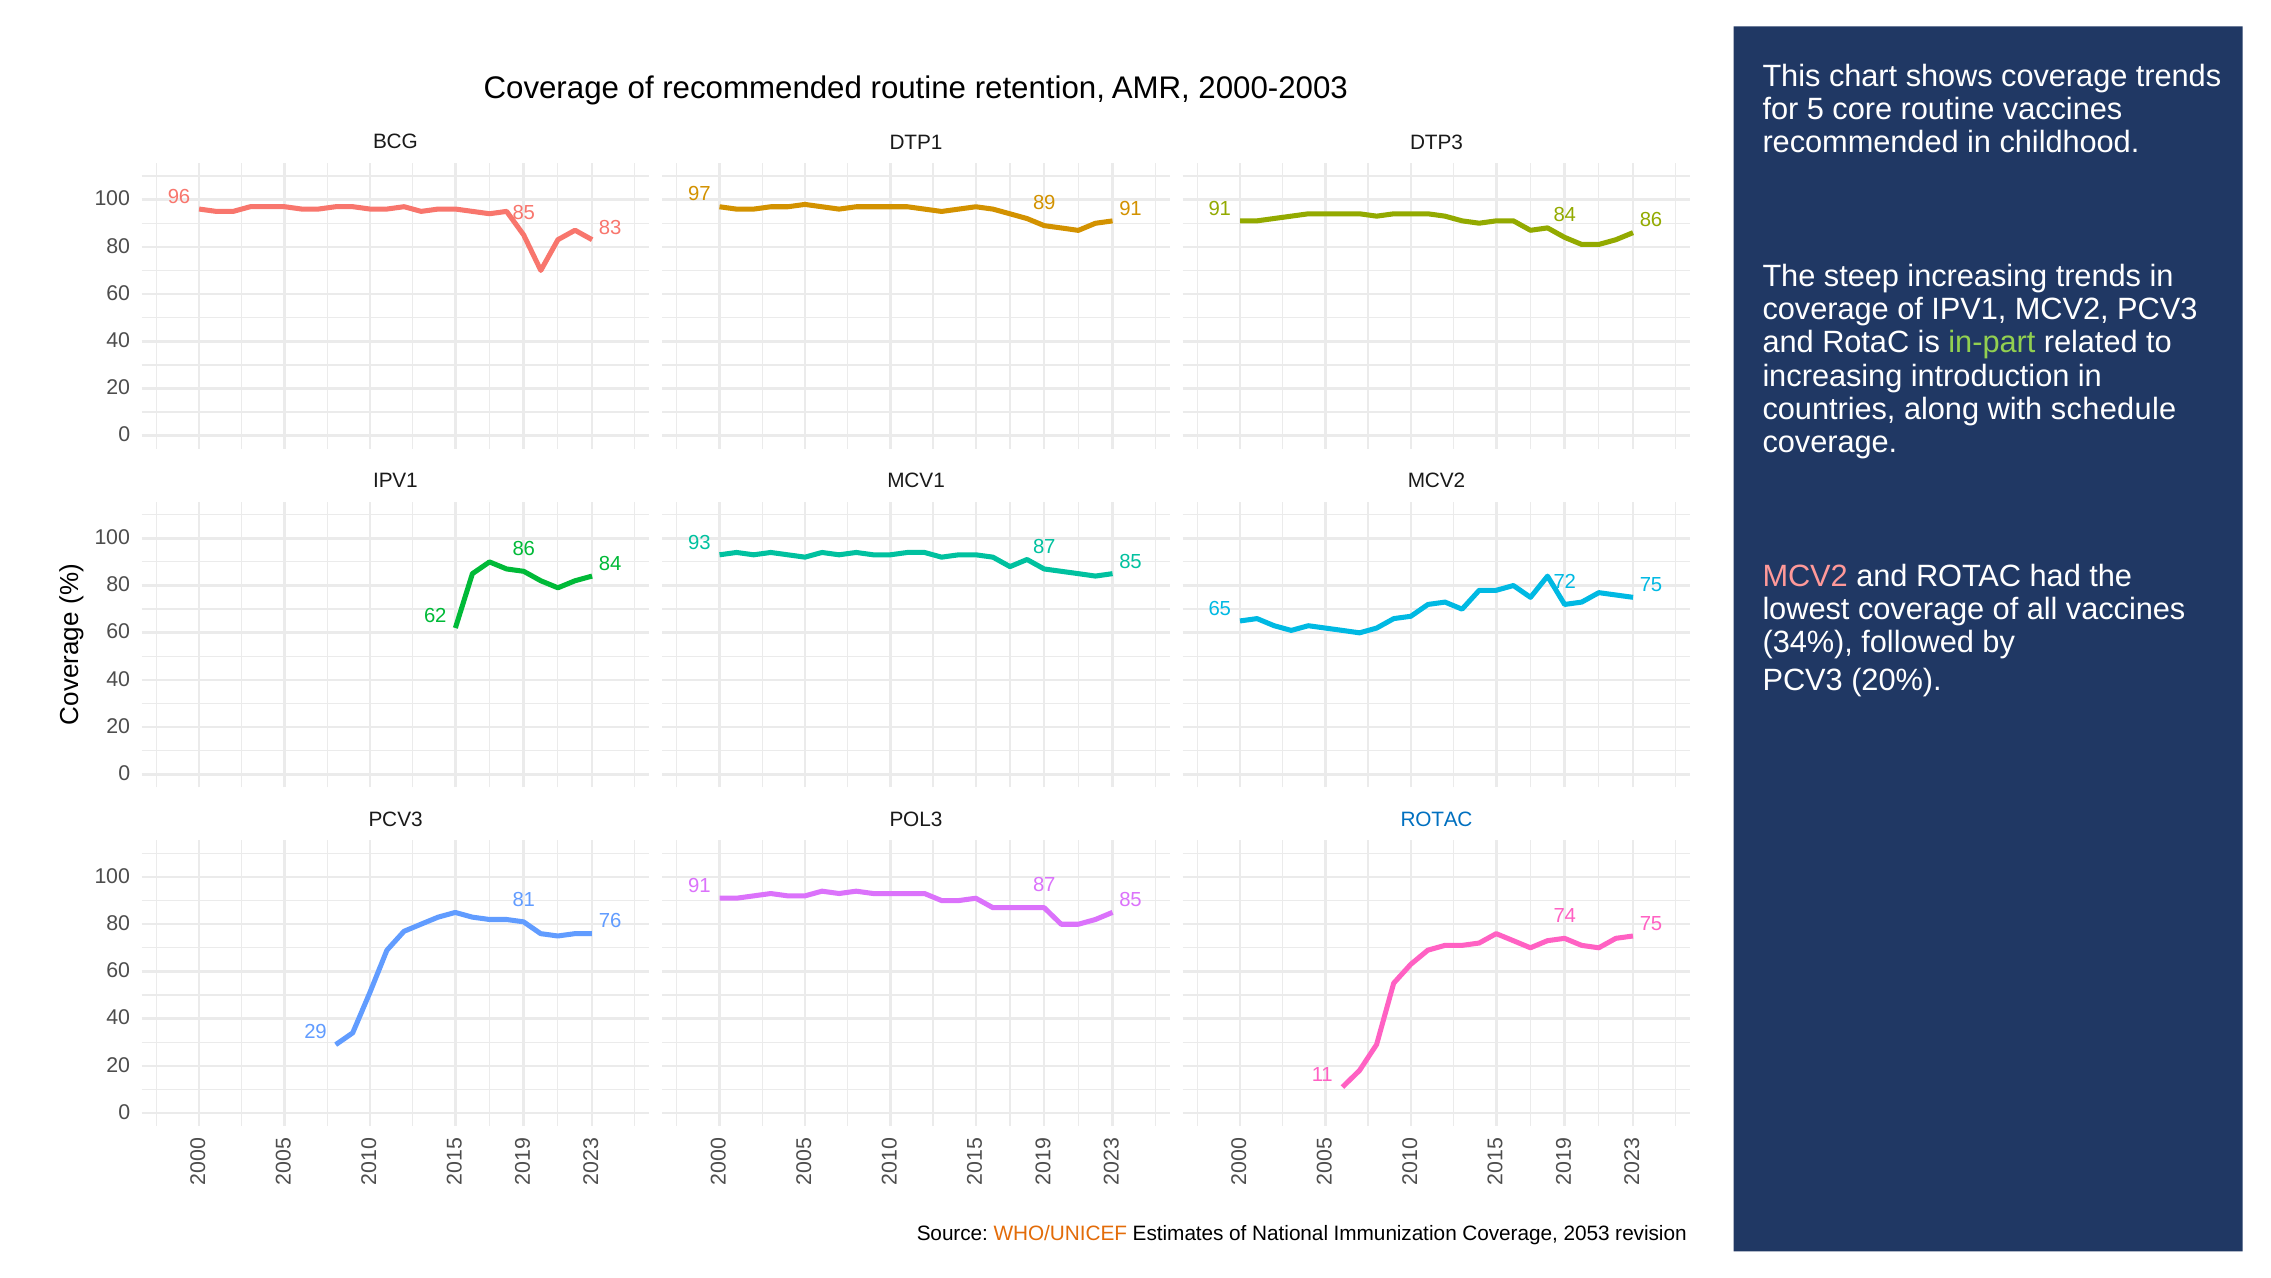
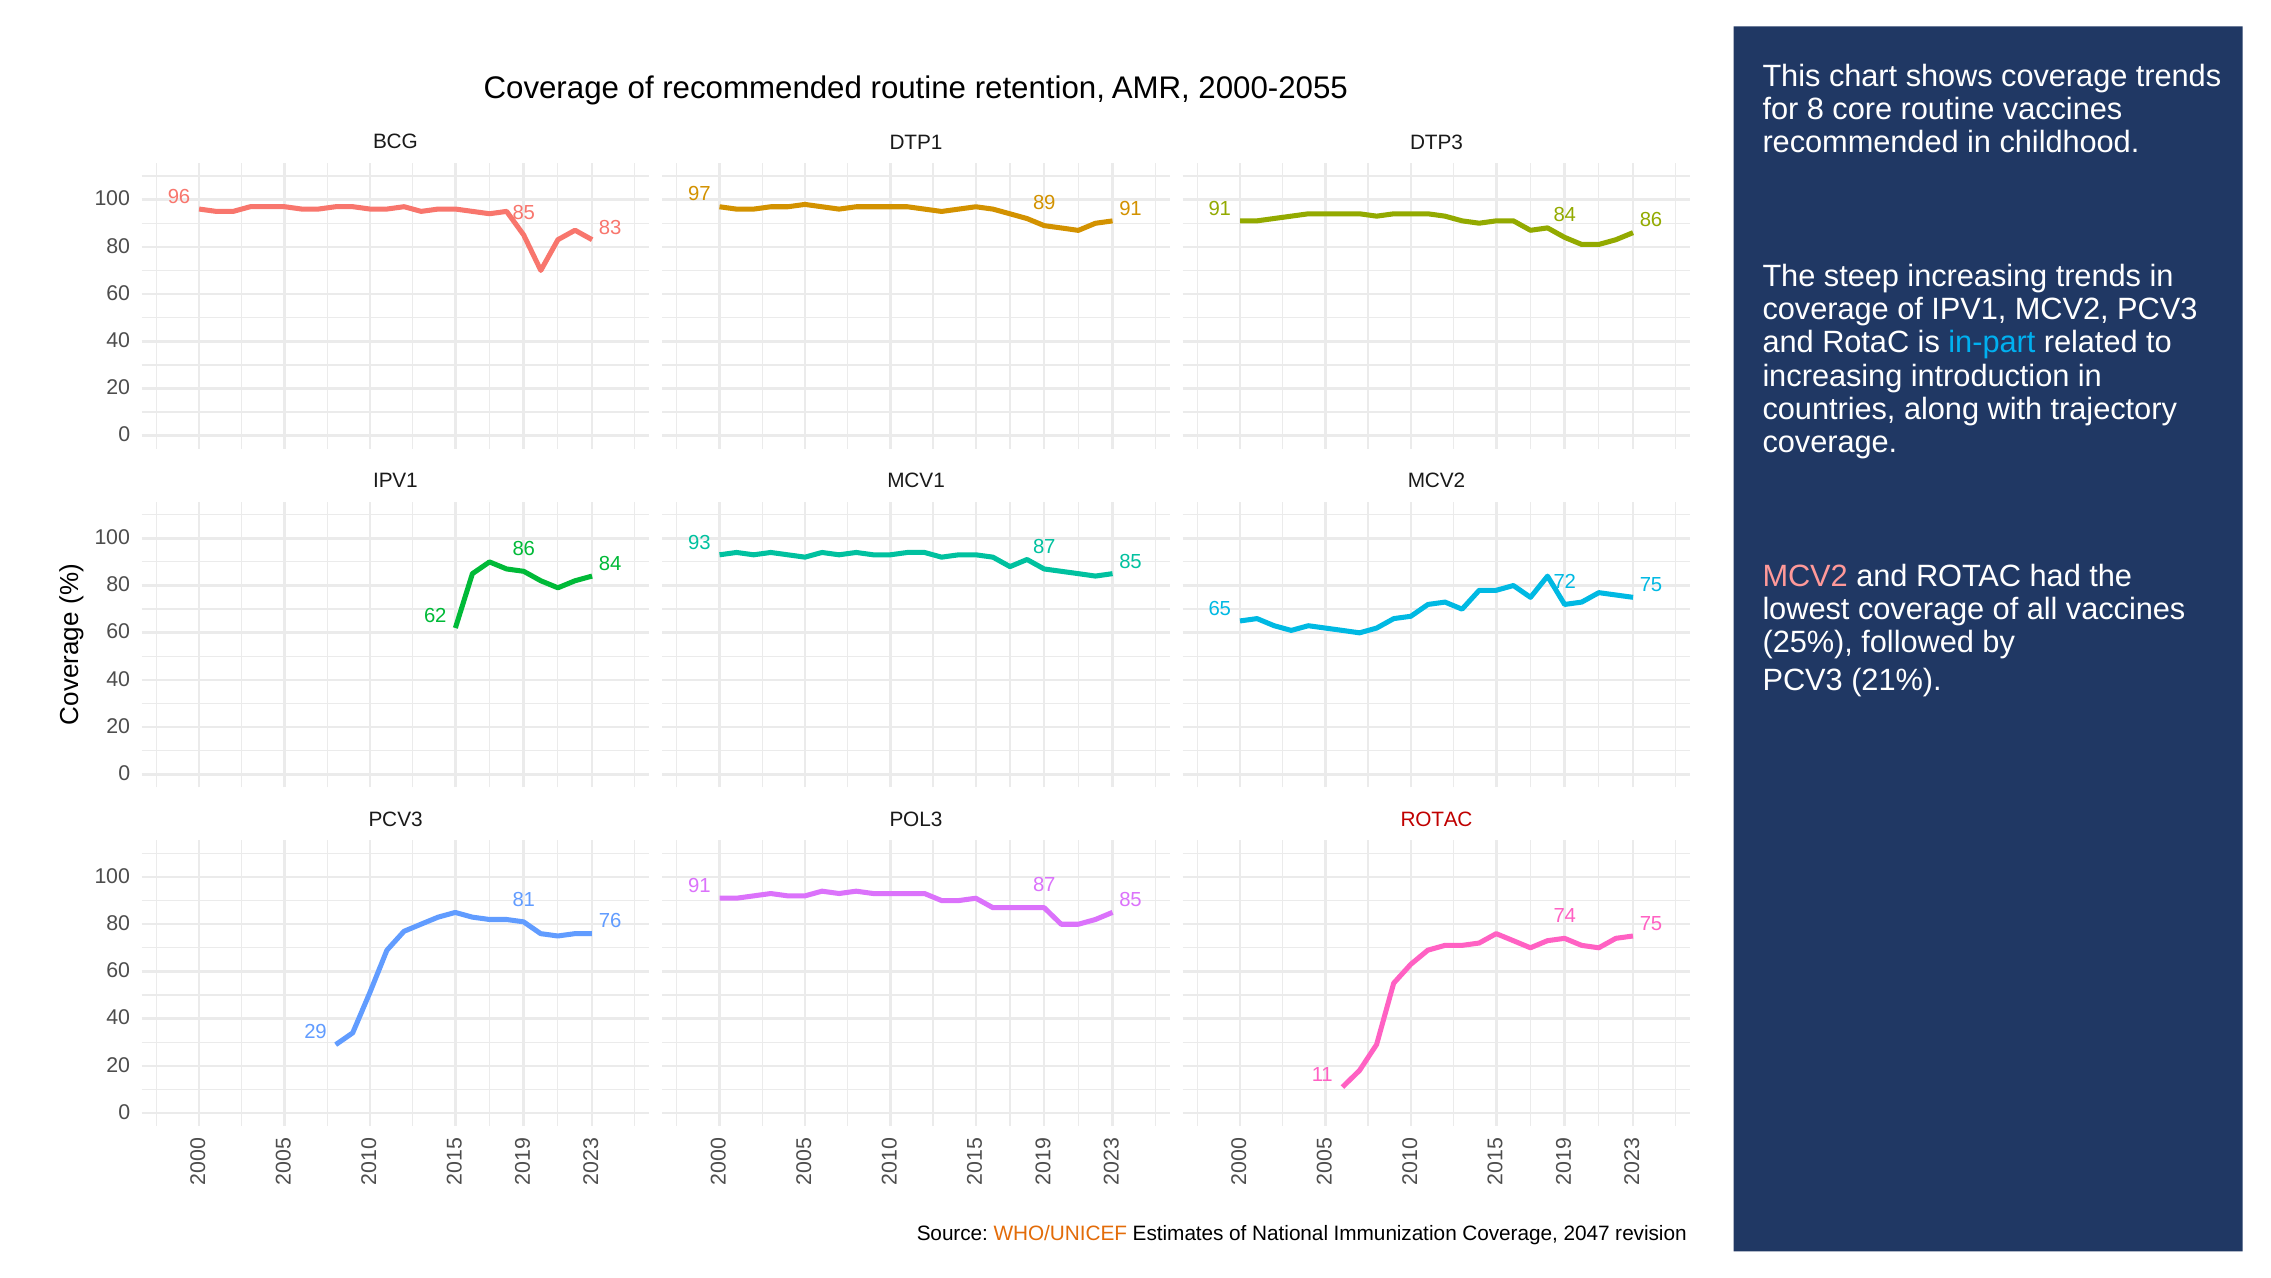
2000-2003: 2000-2003 -> 2000-2055
for 5: 5 -> 8
in-part colour: light green -> light blue
schedule: schedule -> trajectory
34%: 34% -> 25%
20%: 20% -> 21%
ROTAC at (1437, 819) colour: blue -> red
2053: 2053 -> 2047
